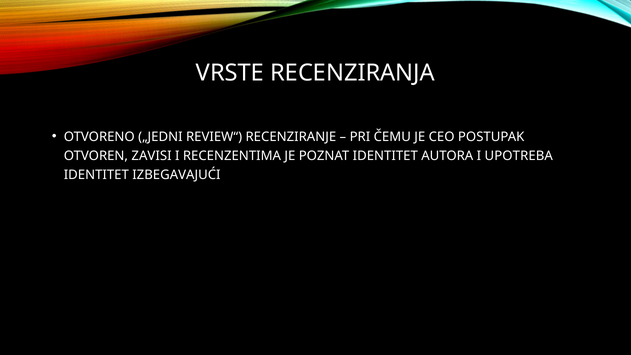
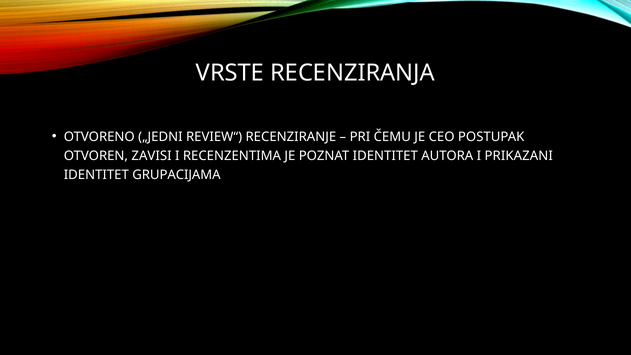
UPOTREBA: UPOTREBA -> PRIKAZANI
IZBEGAVAJUĆI: IZBEGAVAJUĆI -> GRUPACIJAMA
